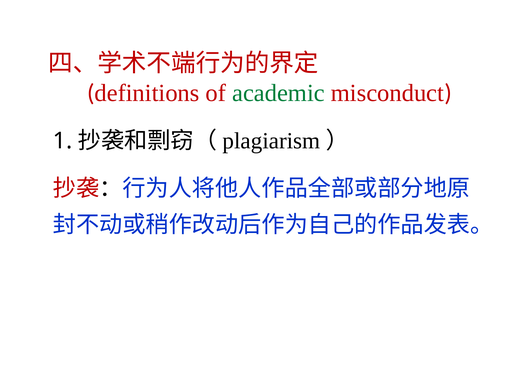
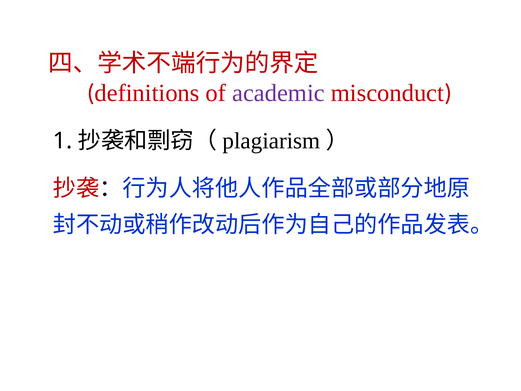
academic colour: green -> purple
